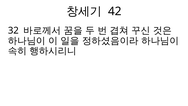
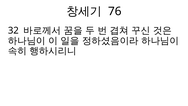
42: 42 -> 76
